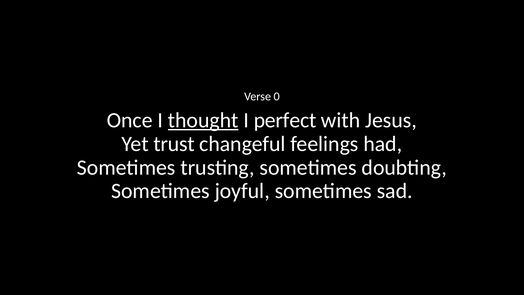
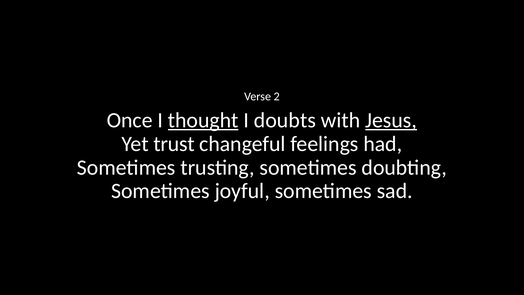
0: 0 -> 2
perfect: perfect -> doubts
Jesus underline: none -> present
